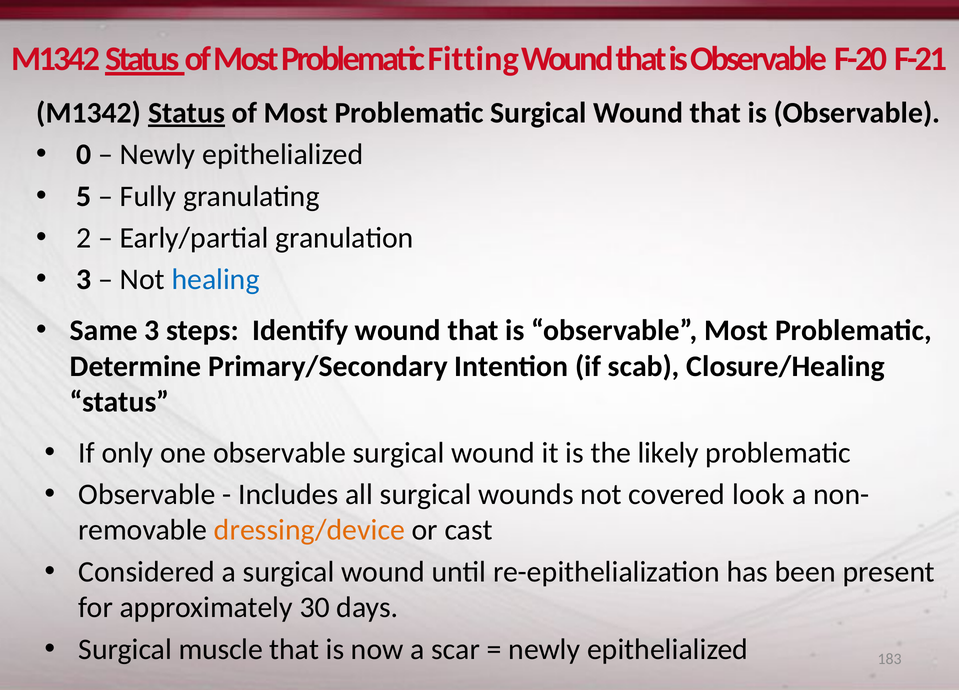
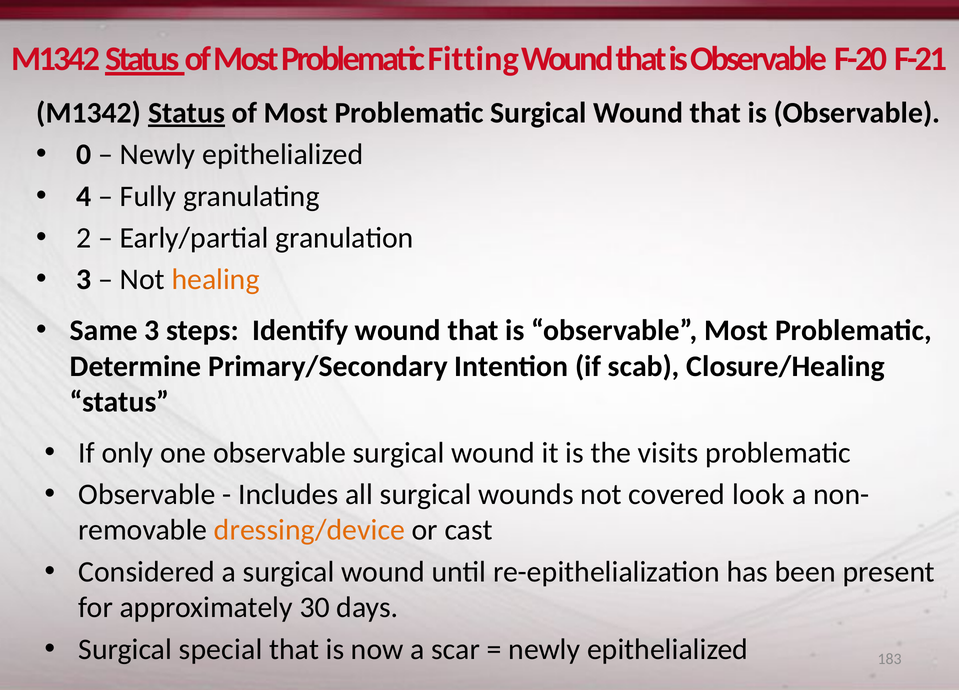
5: 5 -> 4
healing colour: blue -> orange
likely: likely -> visits
muscle: muscle -> special
